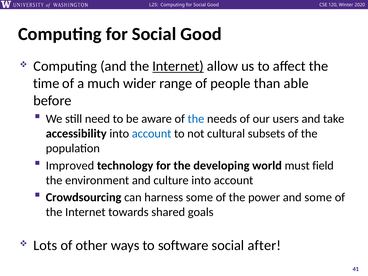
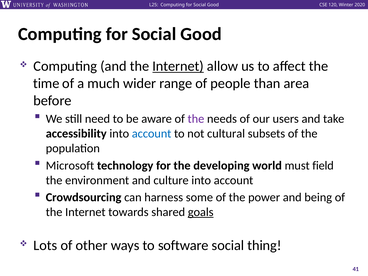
able: able -> area
the at (196, 119) colour: blue -> purple
Improved: Improved -> Microsoft
and some: some -> being
goals underline: none -> present
after: after -> thing
